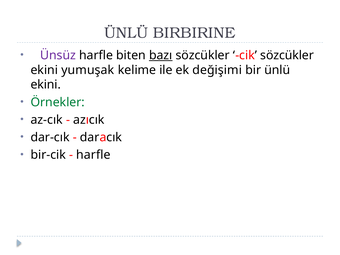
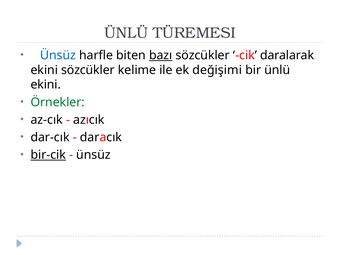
BIRBIRINE: BIRBIRINE -> TÜREMESI
Ünsüz at (58, 55) colour: purple -> blue
cik sözcükler: sözcükler -> daralarak
ekini yumuşak: yumuşak -> sözcükler
bir-cik underline: none -> present
harfle at (93, 155): harfle -> ünsüz
